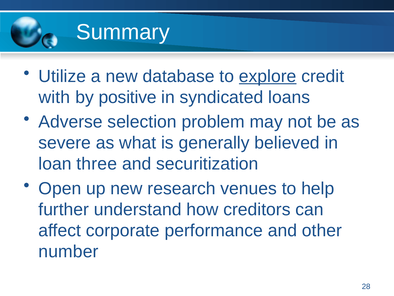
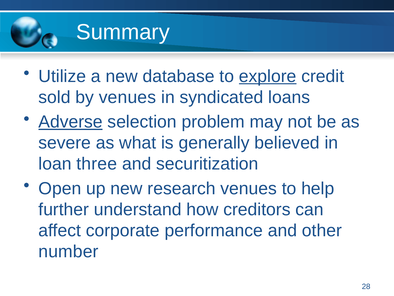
with: with -> sold
by positive: positive -> venues
Adverse underline: none -> present
